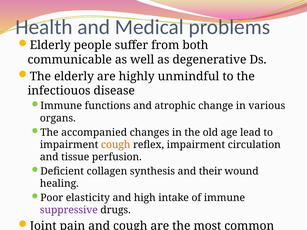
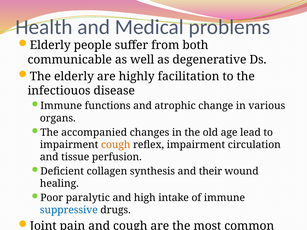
unmindful: unmindful -> facilitation
elasticity: elasticity -> paralytic
suppressive colour: purple -> blue
